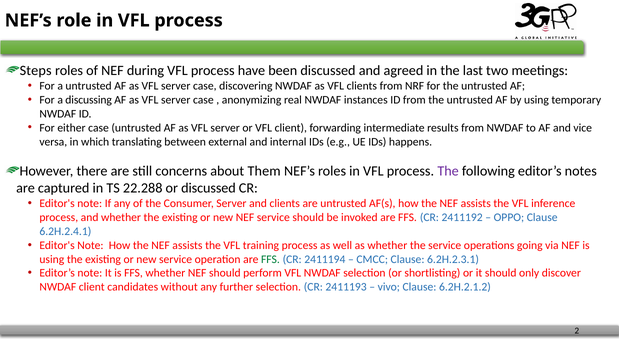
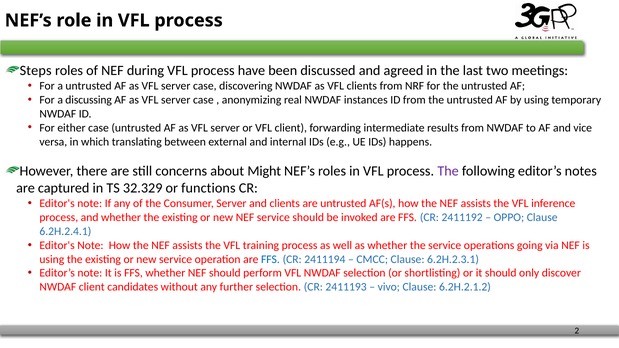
Them: Them -> Might
22.288: 22.288 -> 32.329
or discussed: discussed -> functions
FFS at (270, 259) colour: green -> blue
